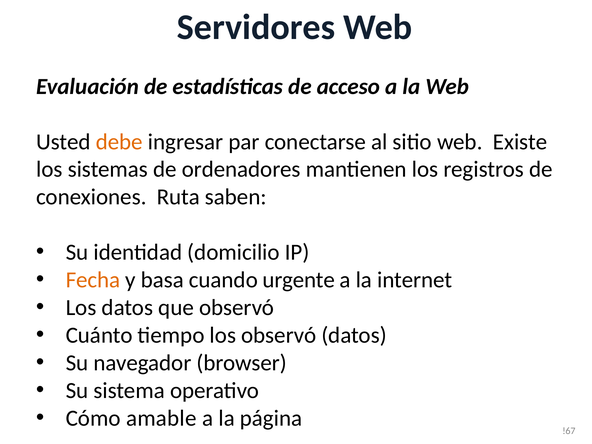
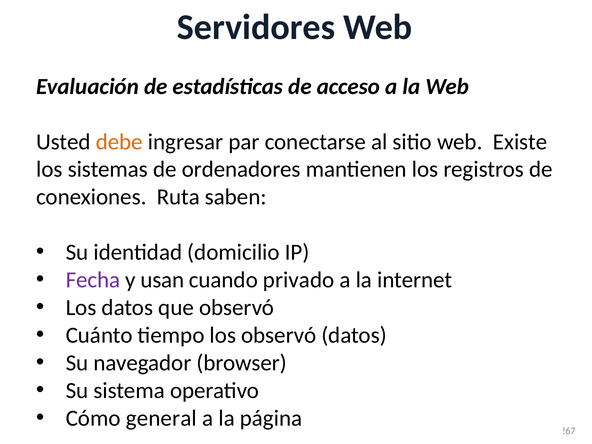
Fecha colour: orange -> purple
basa: basa -> usan
urgente: urgente -> privado
amable: amable -> general
